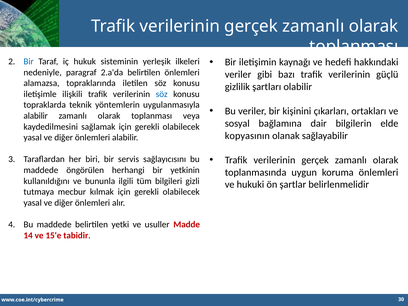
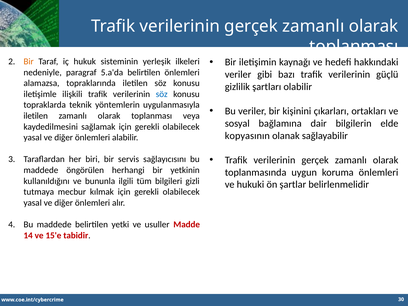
Bir at (29, 61) colour: blue -> orange
2.a'da: 2.a'da -> 5.a'da
alabilir at (36, 116): alabilir -> iletilen
